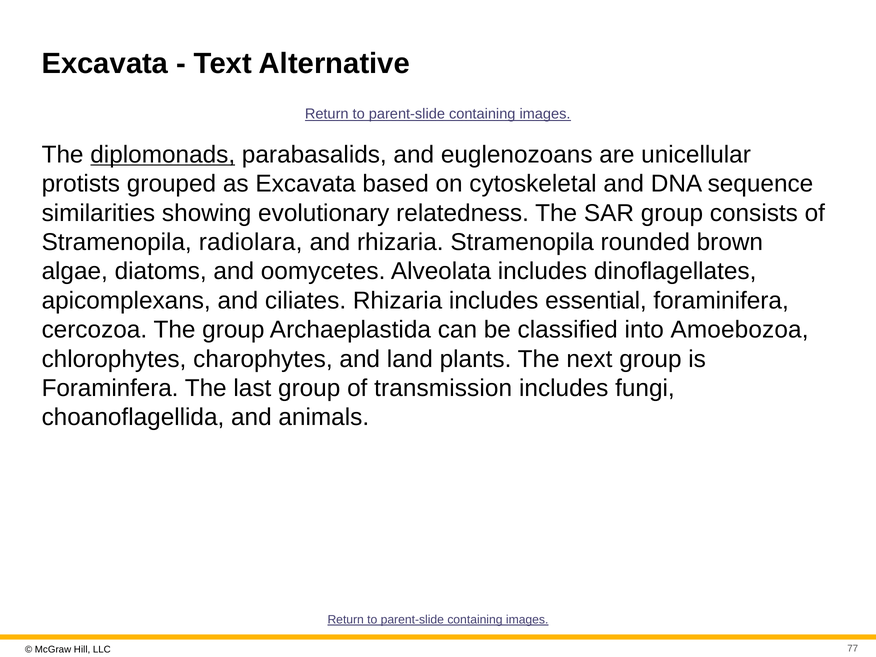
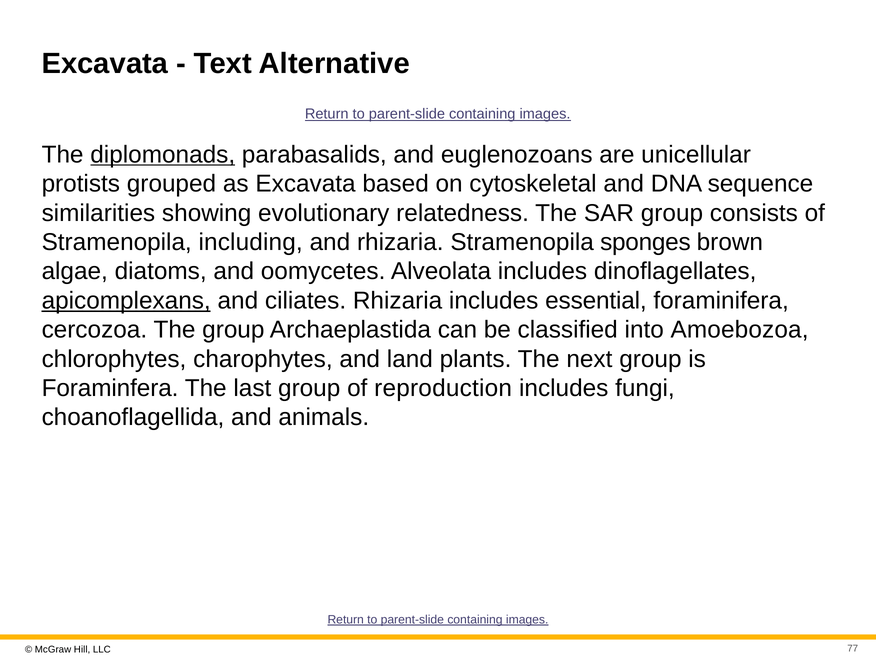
radiolara: radiolara -> including
rounded: rounded -> sponges
apicomplexans underline: none -> present
transmission: transmission -> reproduction
